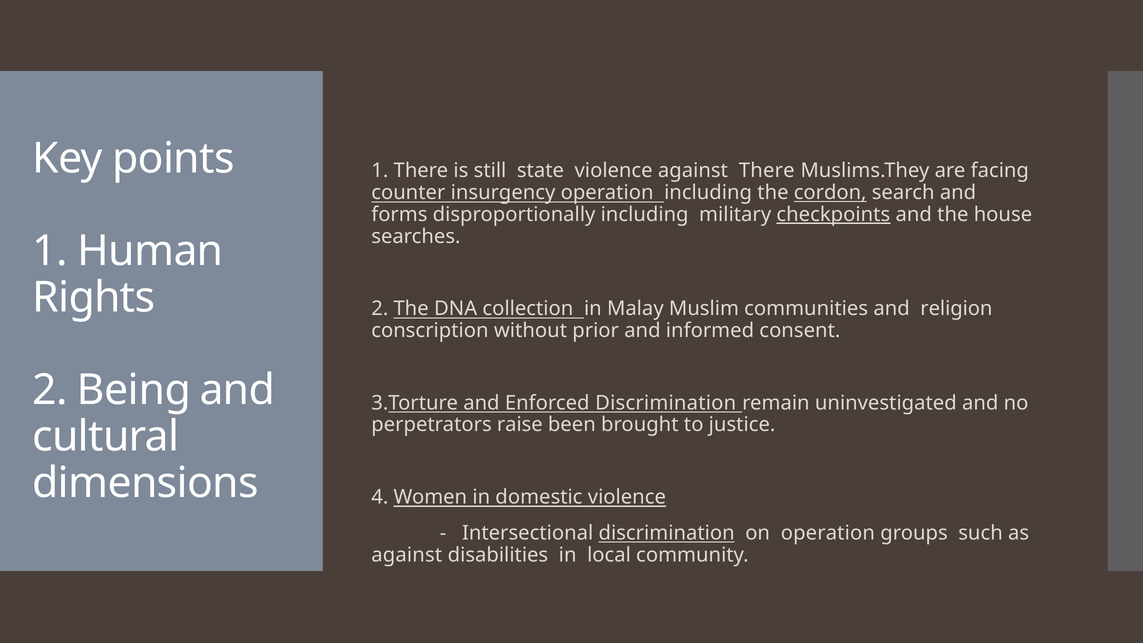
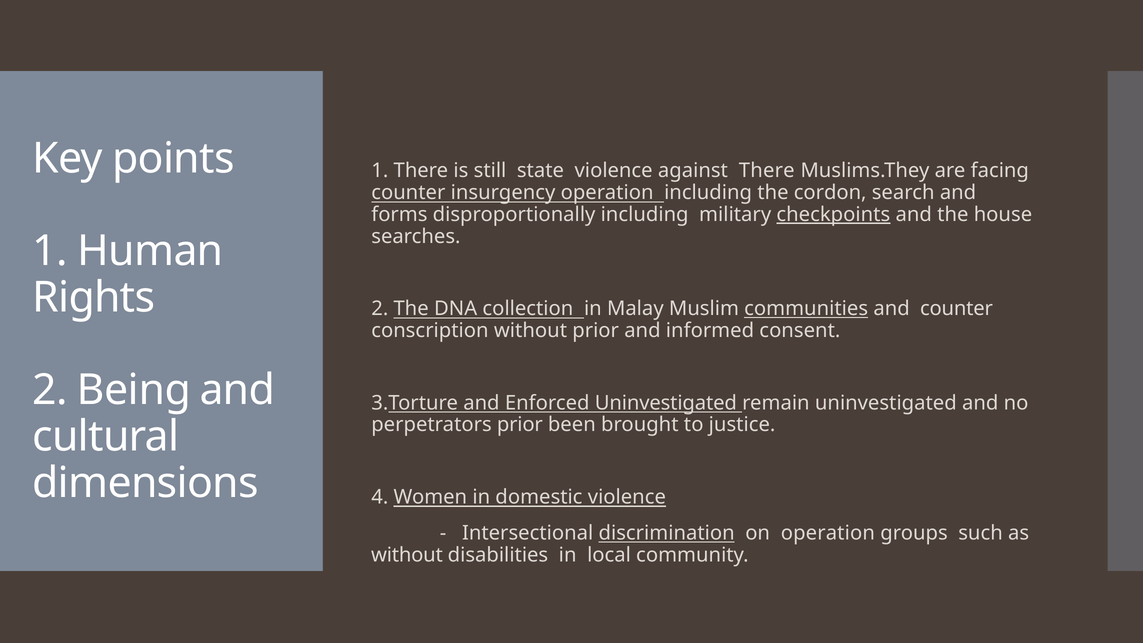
cordon underline: present -> none
communities underline: none -> present
and religion: religion -> counter
Enforced Discrimination: Discrimination -> Uninvestigated
perpetrators raise: raise -> prior
against at (407, 555): against -> without
